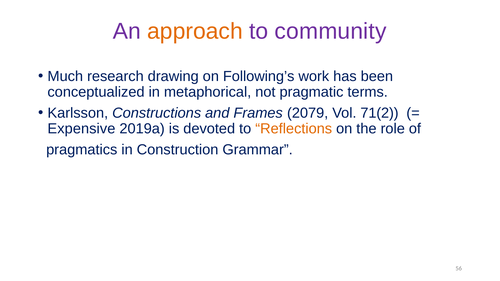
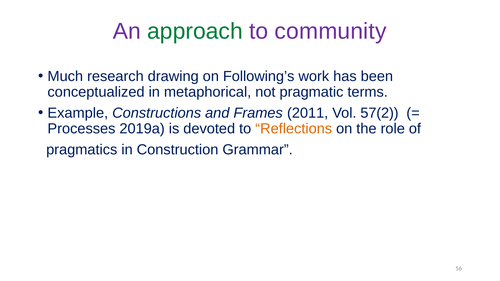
approach colour: orange -> green
Karlsson: Karlsson -> Example
2079: 2079 -> 2011
71(2: 71(2 -> 57(2
Expensive: Expensive -> Processes
